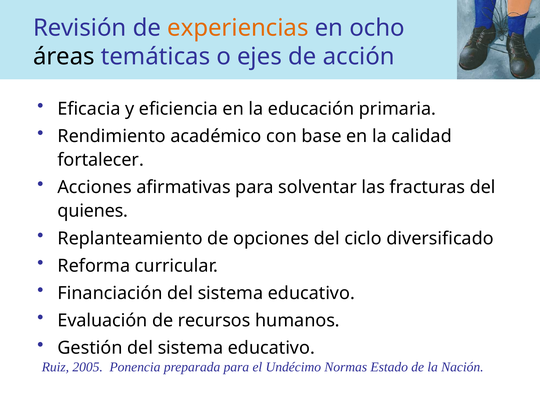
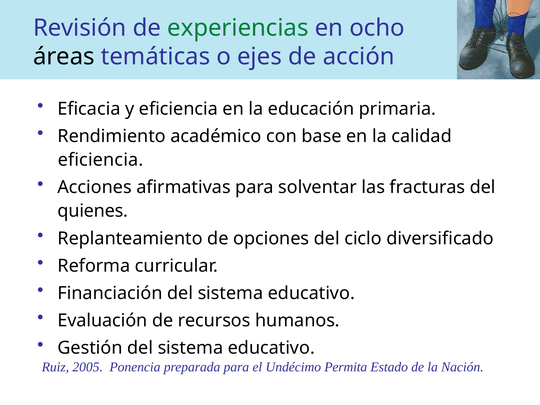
experiencias colour: orange -> green
fortalecer at (101, 160): fortalecer -> eficiencia
Normas: Normas -> Permita
